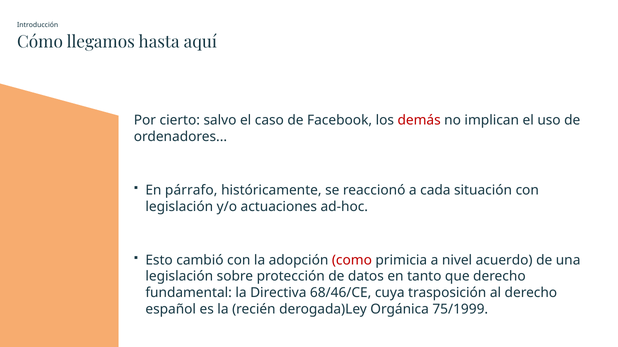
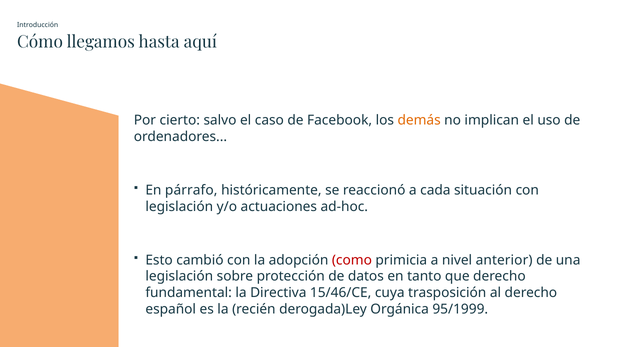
demás colour: red -> orange
acuerdo: acuerdo -> anterior
68/46/CE: 68/46/CE -> 15/46/CE
75/1999: 75/1999 -> 95/1999
